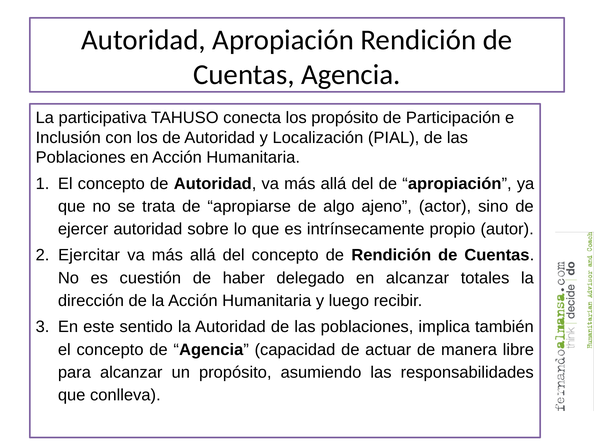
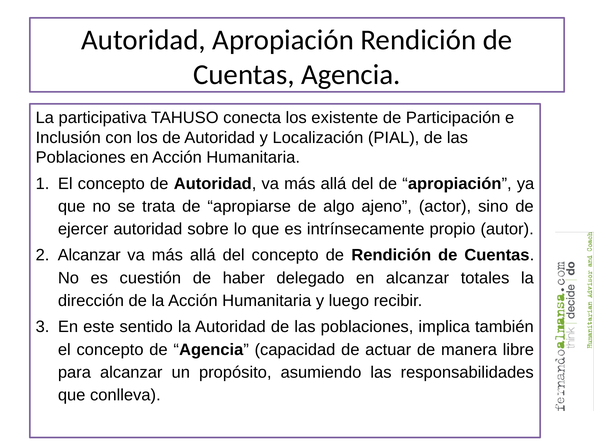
los propósito: propósito -> existente
Ejercitar at (89, 255): Ejercitar -> Alcanzar
